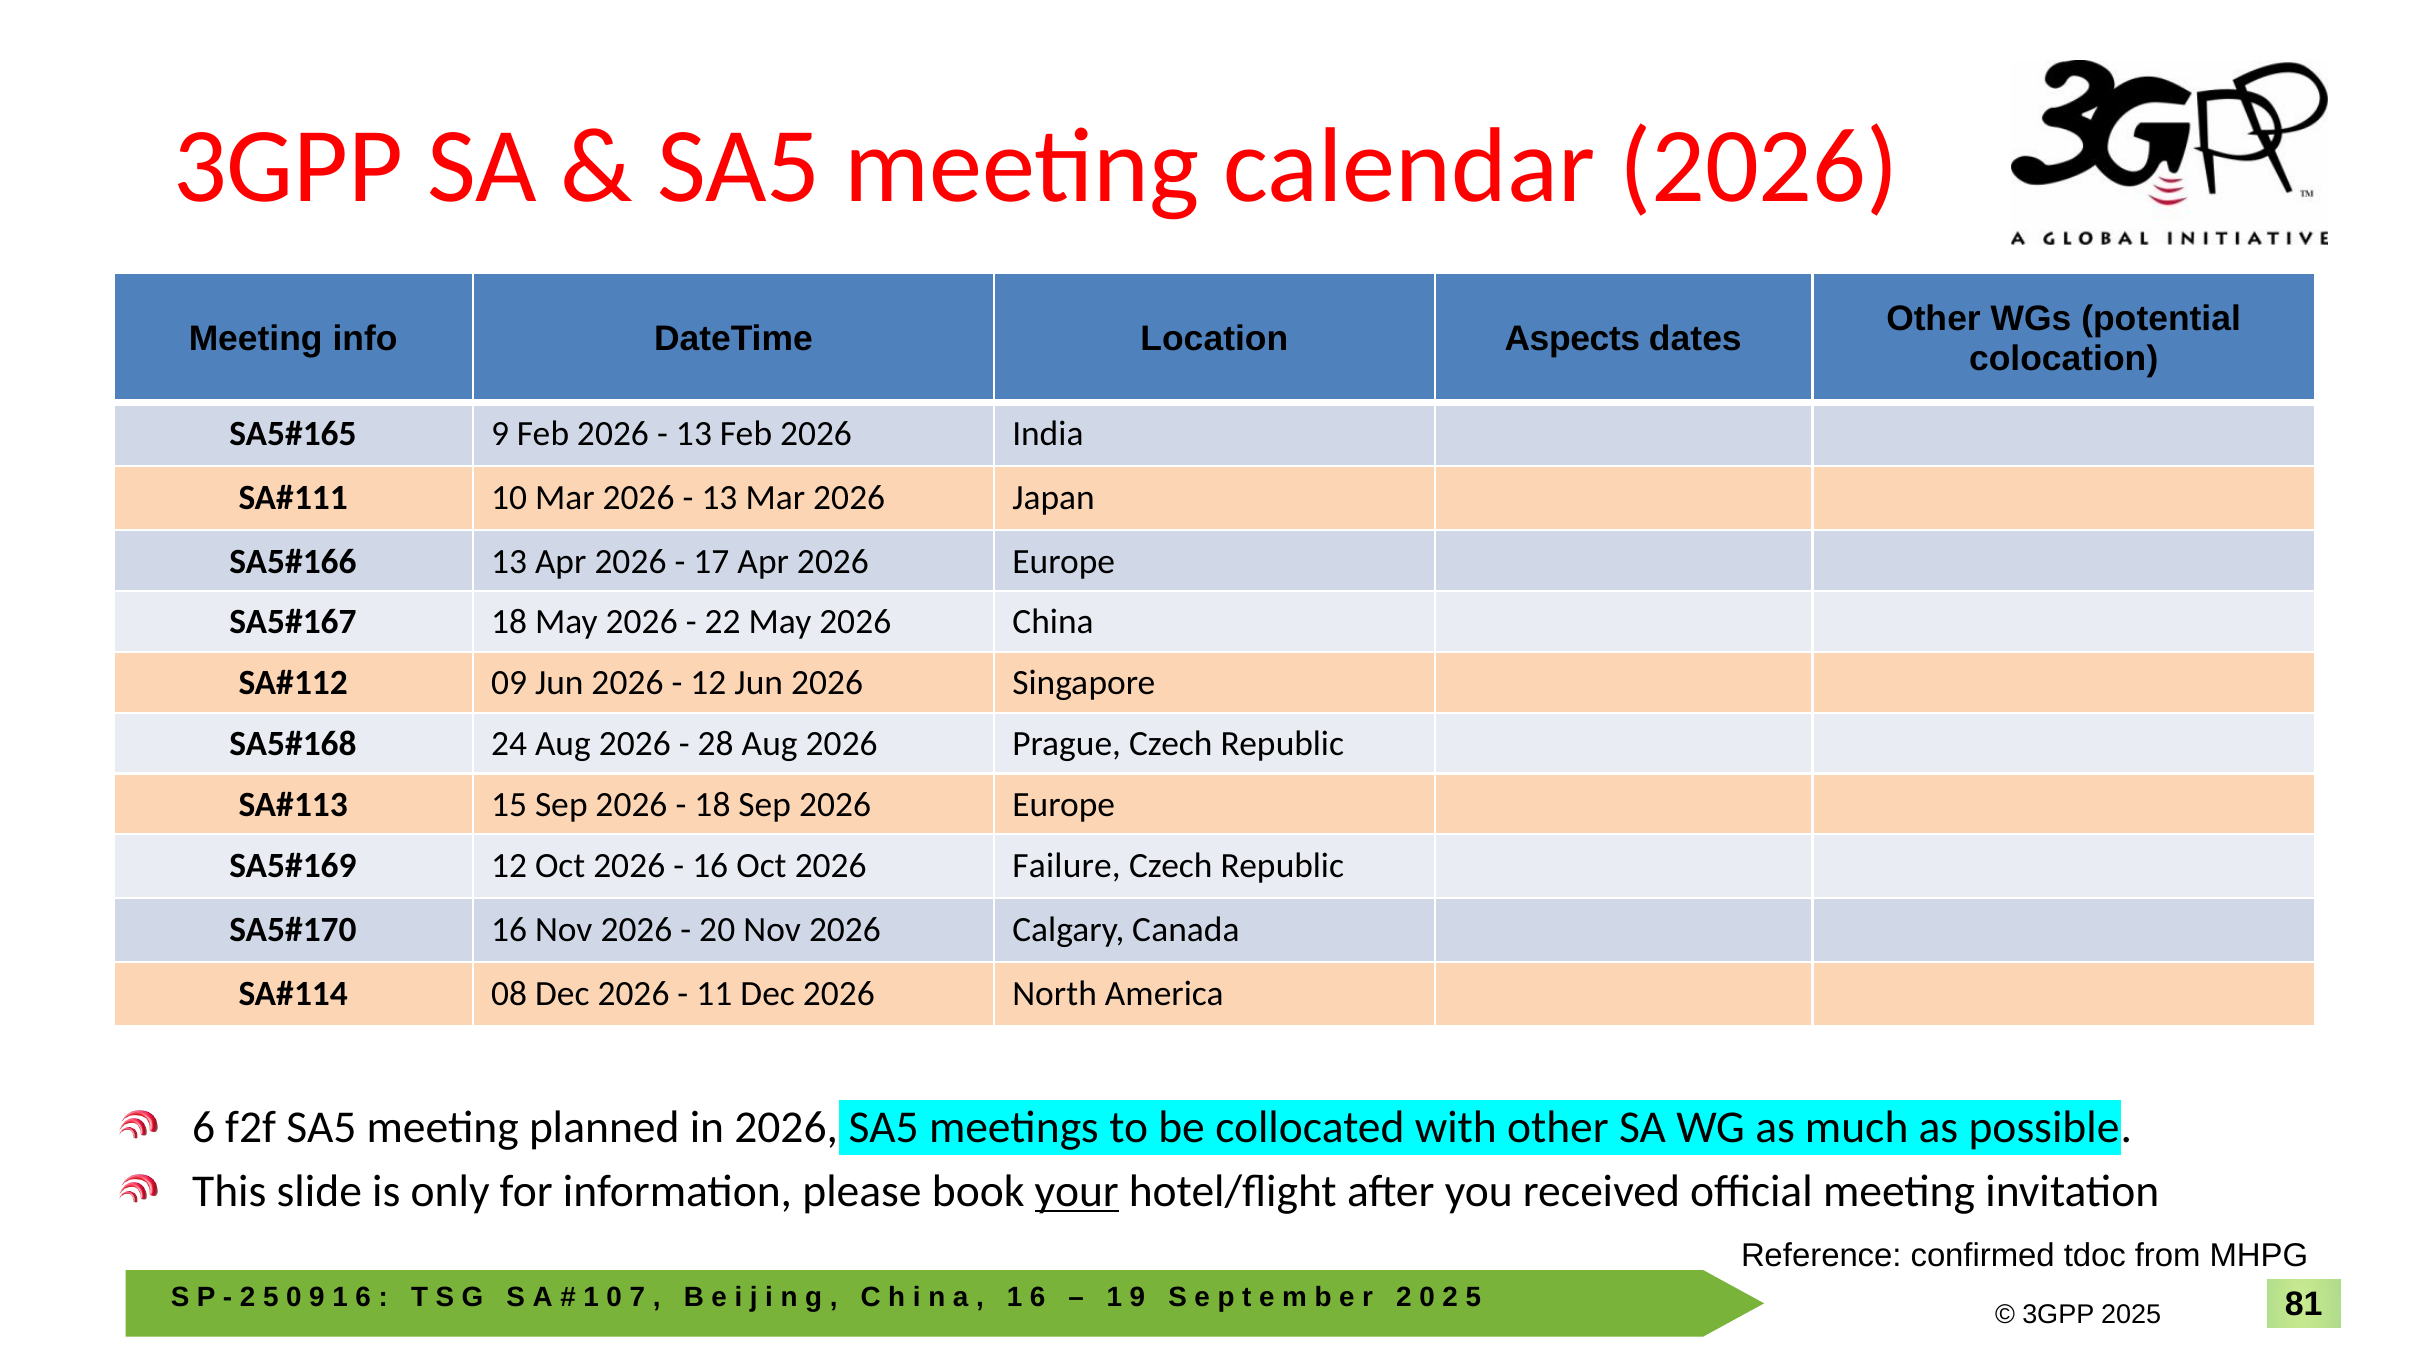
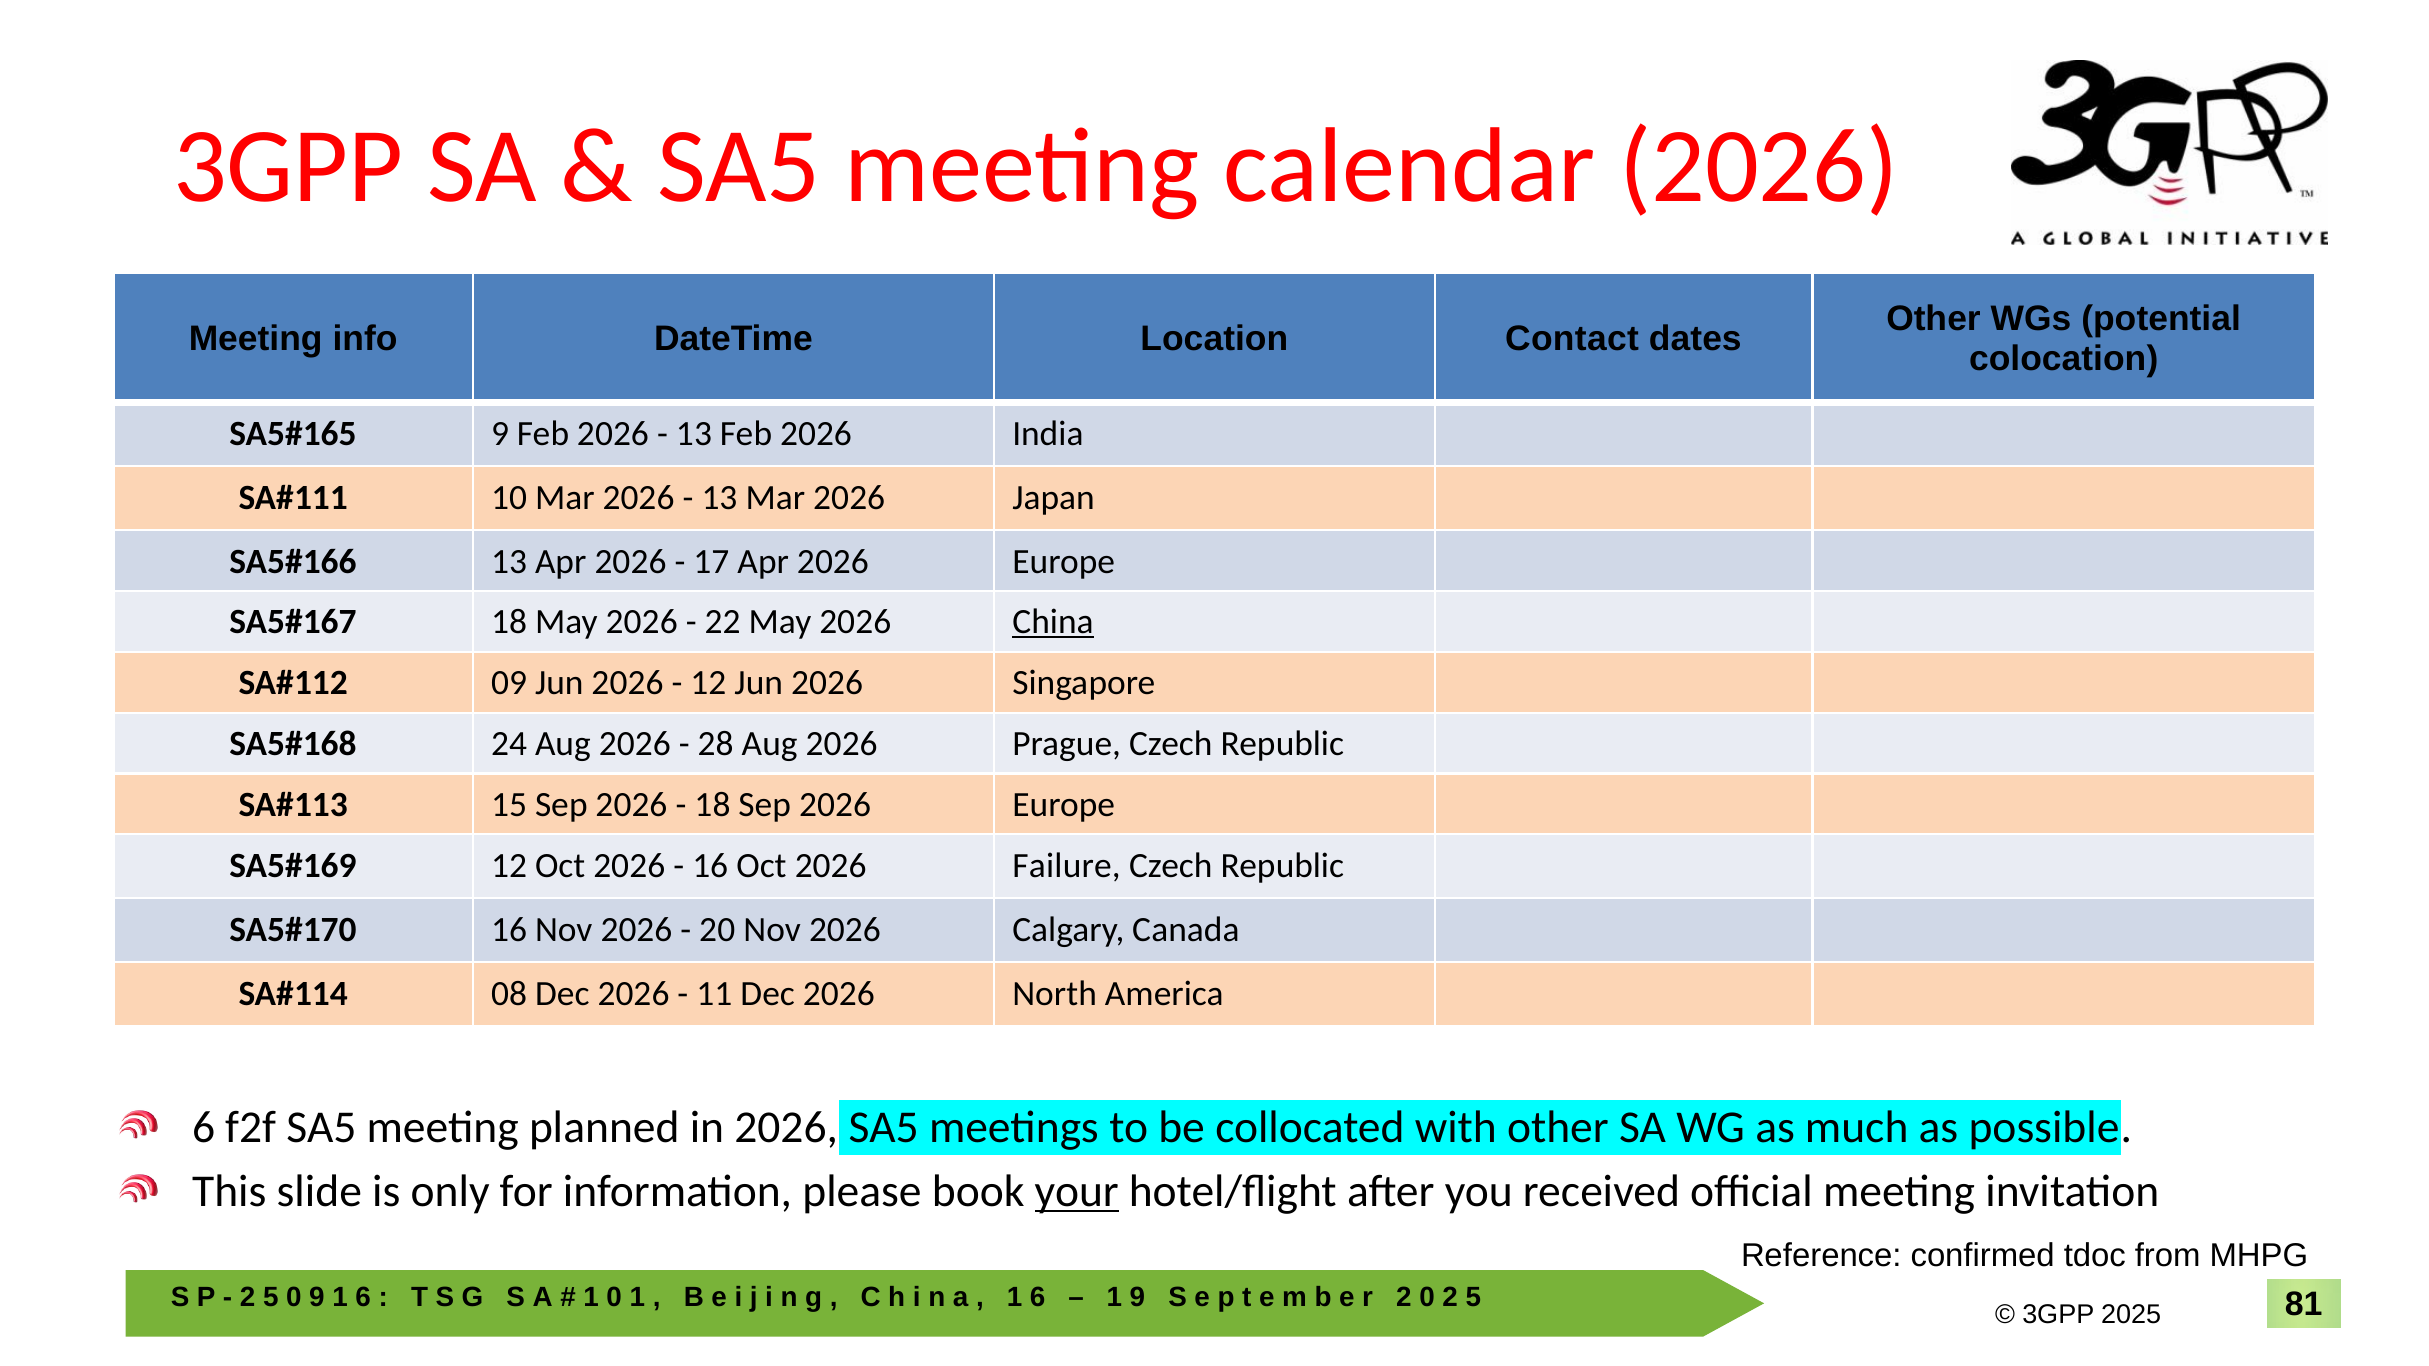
Aspects: Aspects -> Contact
China underline: none -> present
7 at (637, 1298): 7 -> 1
